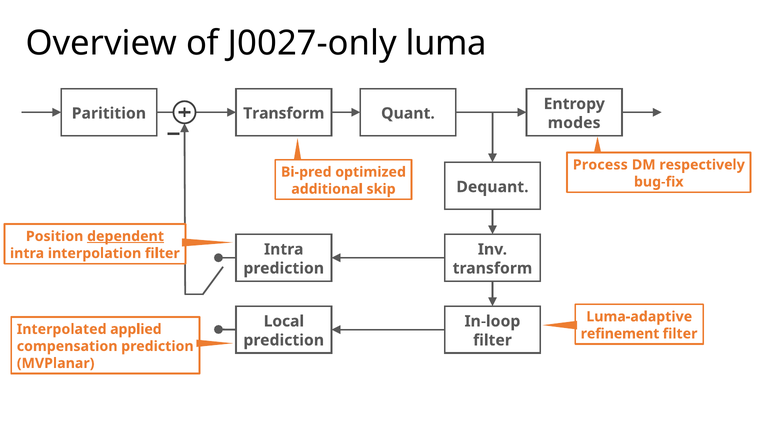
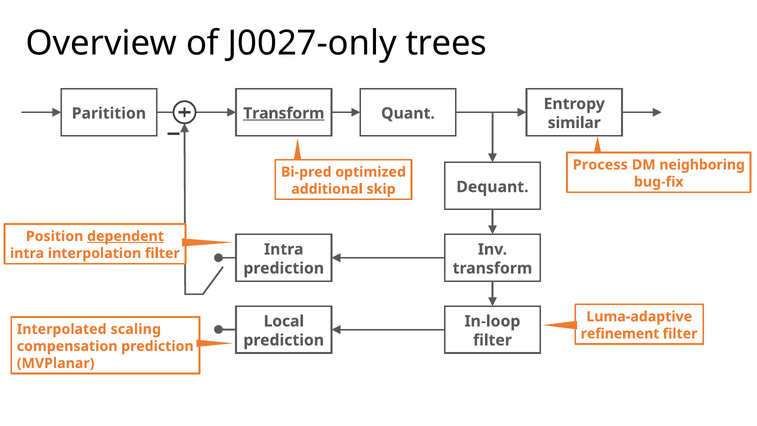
luma: luma -> trees
Transform at (284, 113) underline: none -> present
modes: modes -> similar
respectively: respectively -> neighboring
applied: applied -> scaling
